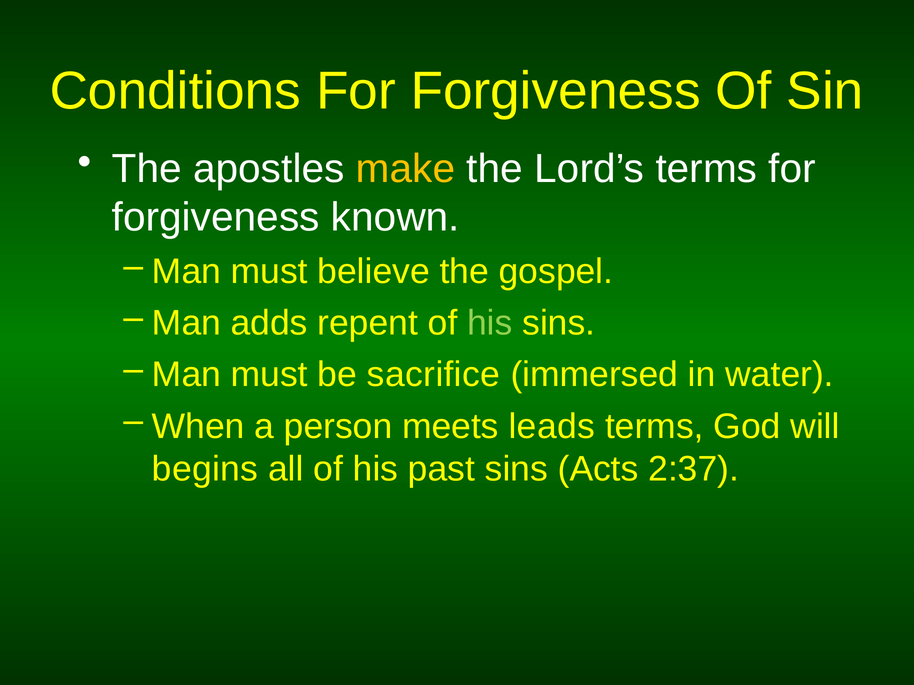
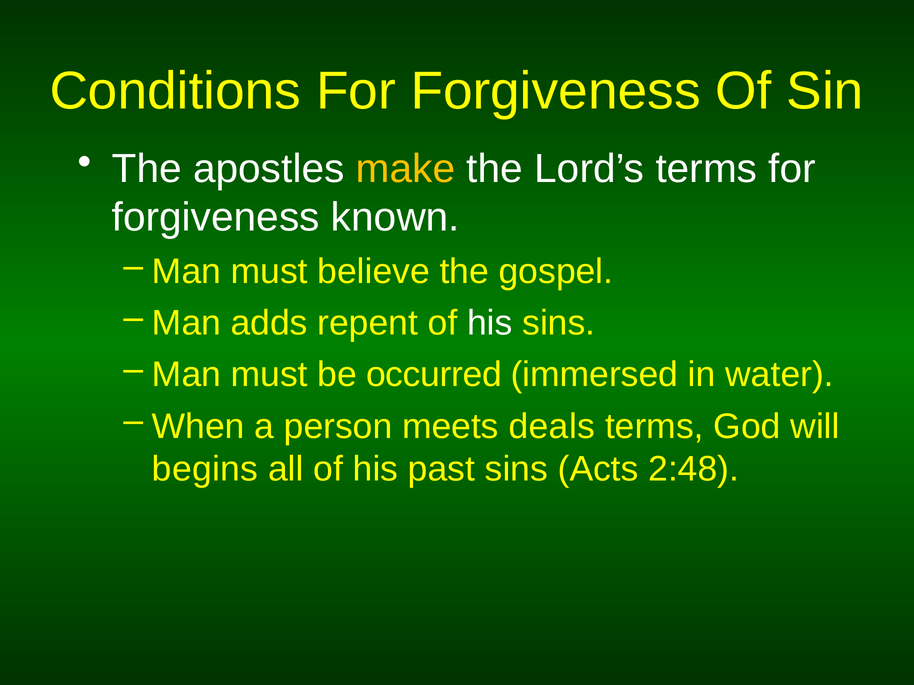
his at (490, 323) colour: light green -> white
sacrifice: sacrifice -> occurred
leads: leads -> deals
2:37: 2:37 -> 2:48
